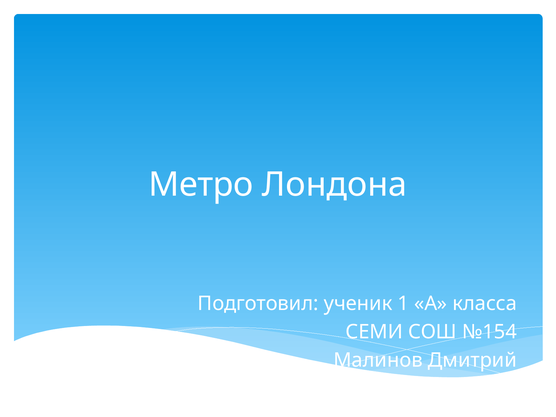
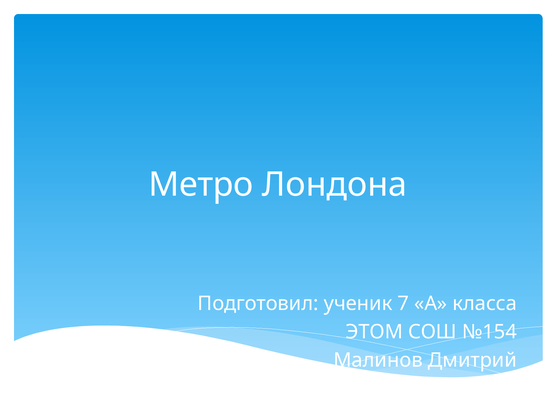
1: 1 -> 7
СЕМИ: СЕМИ -> ЭТОМ
